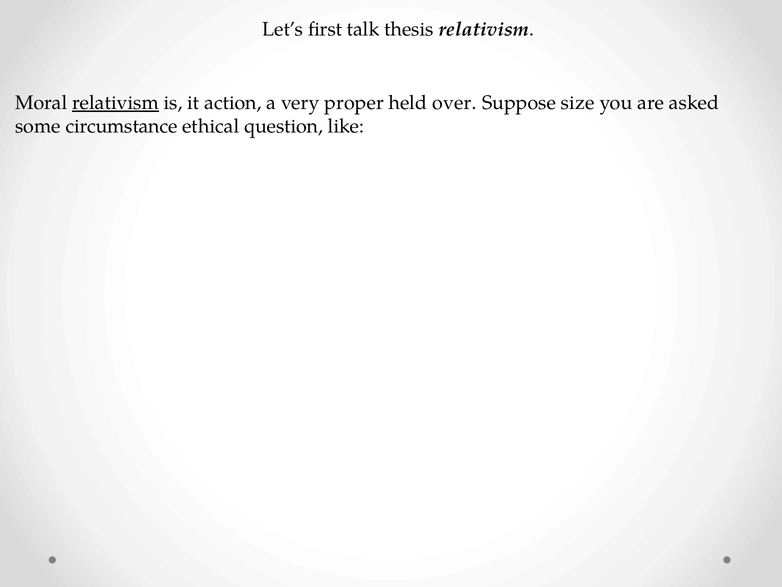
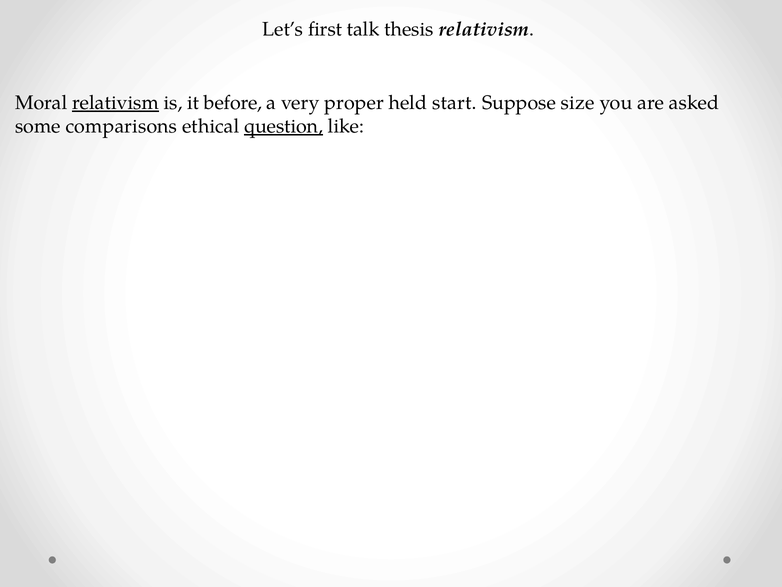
action: action -> before
over: over -> start
circumstance: circumstance -> comparisons
question underline: none -> present
